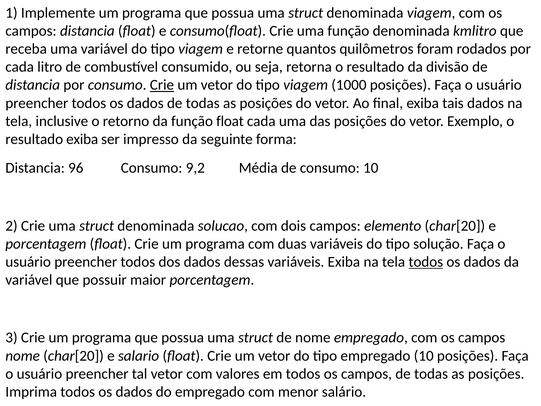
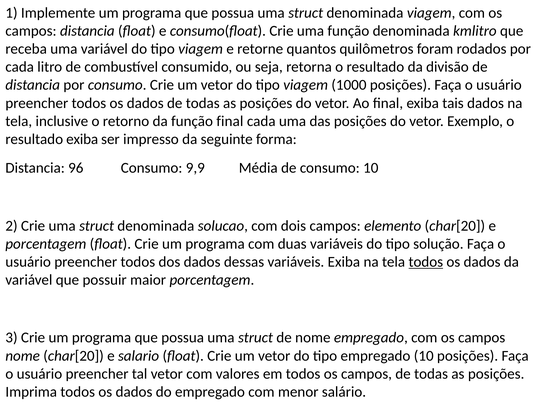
Crie at (162, 85) underline: present -> none
função float: float -> final
9,2: 9,2 -> 9,9
